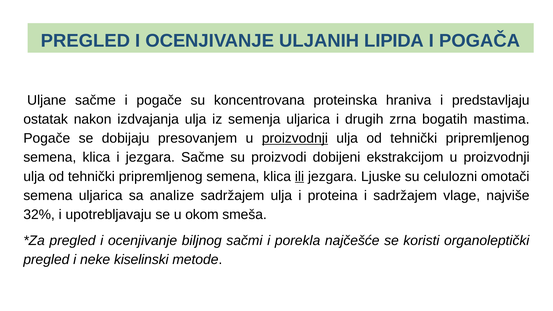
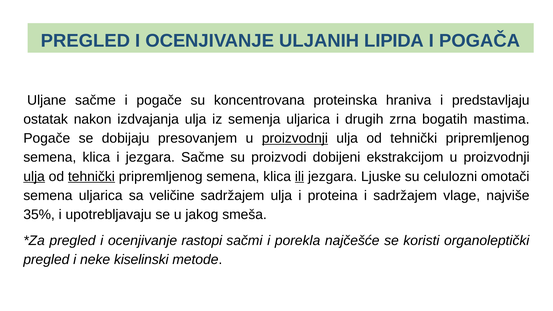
ulja at (34, 176) underline: none -> present
tehnički at (91, 176) underline: none -> present
analize: analize -> veličine
32%: 32% -> 35%
okom: okom -> jakog
biljnog: biljnog -> rastopi
